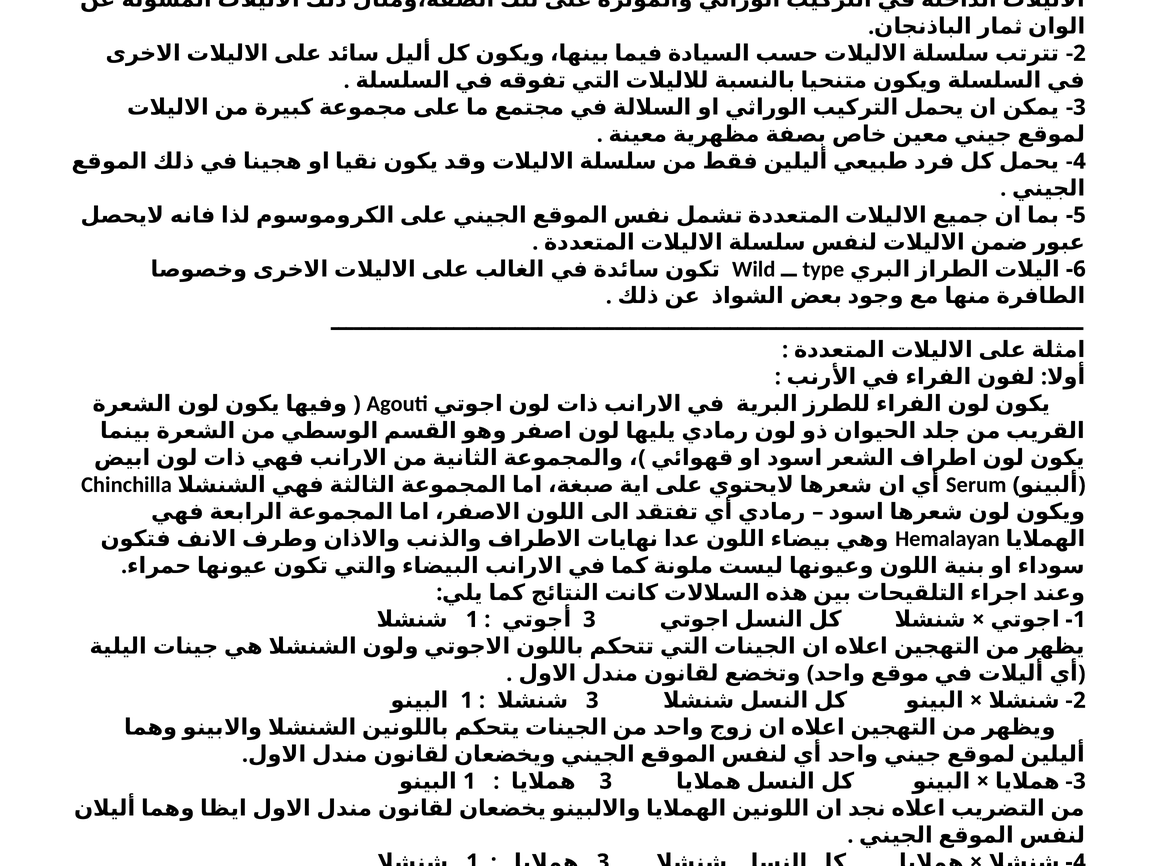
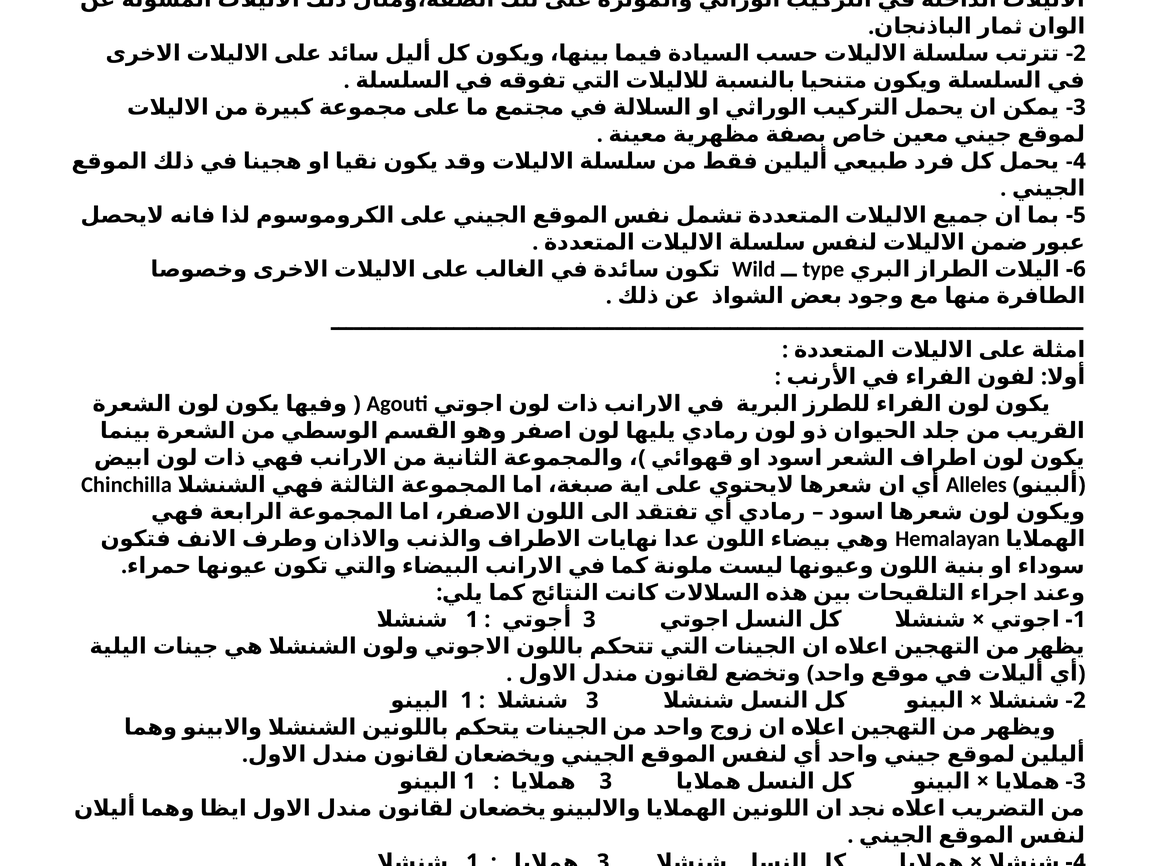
Serum: Serum -> Alleles
